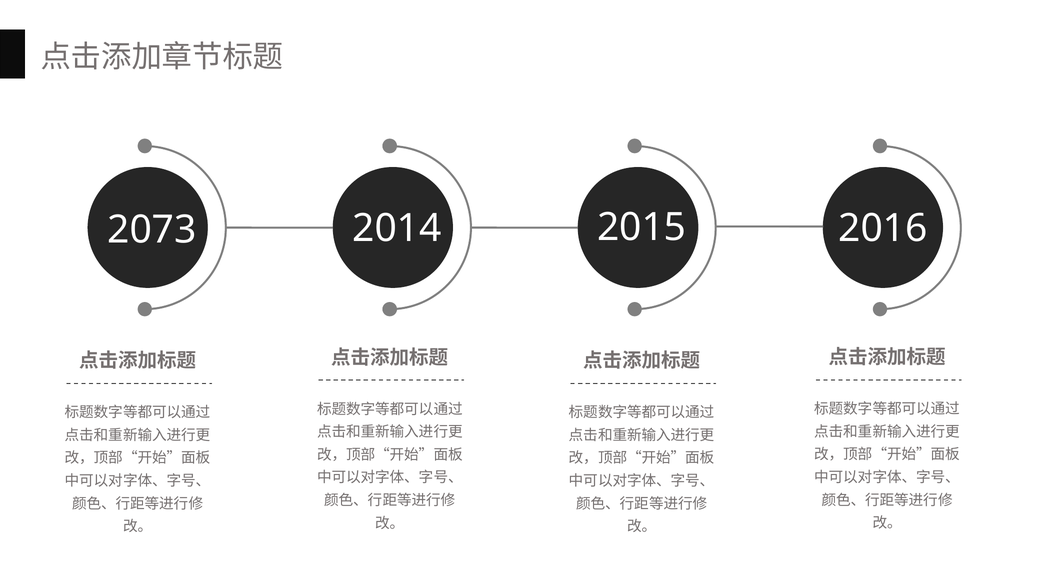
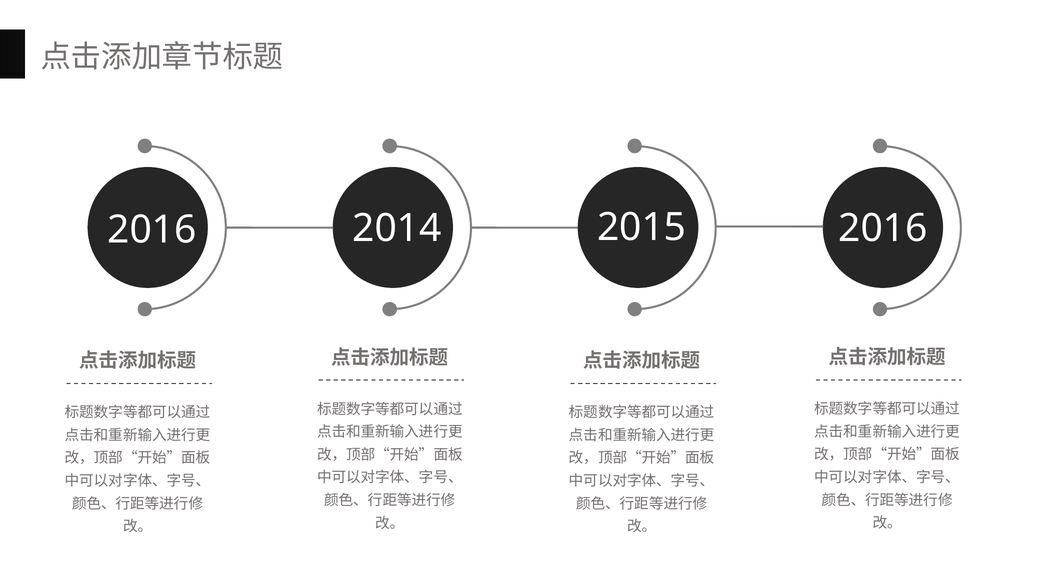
2073 at (152, 230): 2073 -> 2016
